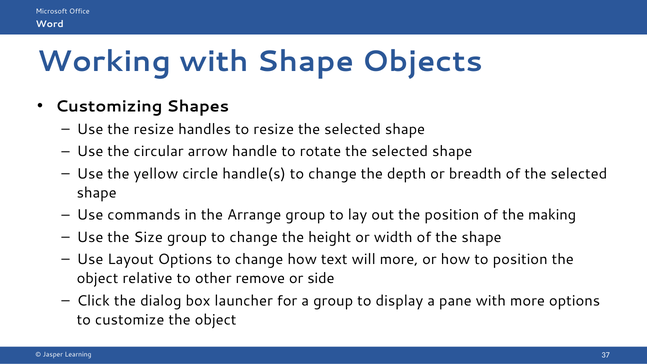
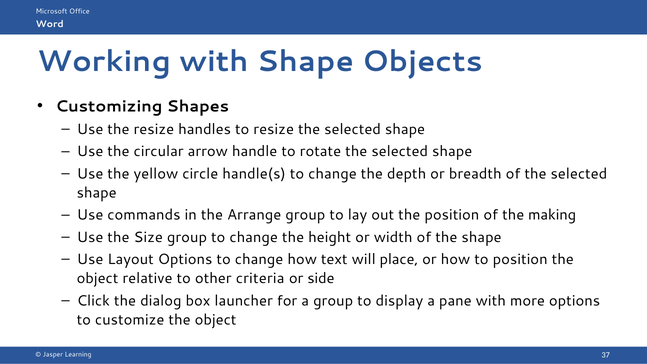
will more: more -> place
remove: remove -> criteria
